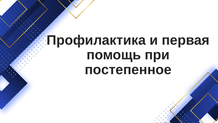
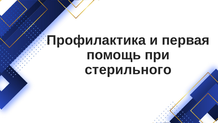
постепенное: постепенное -> стерильного
